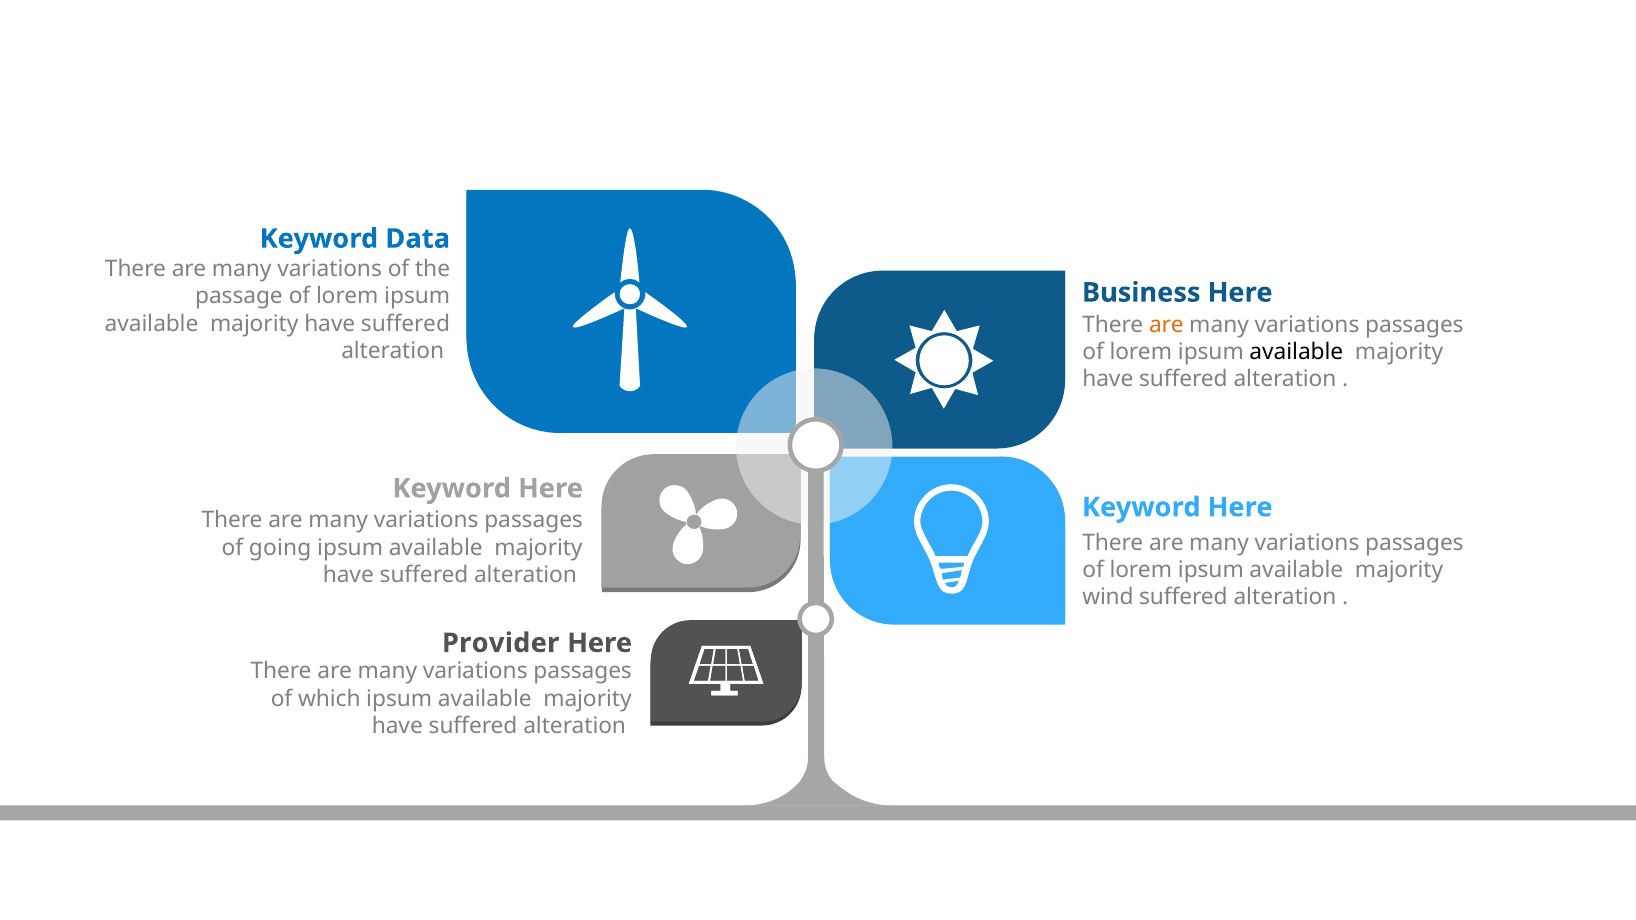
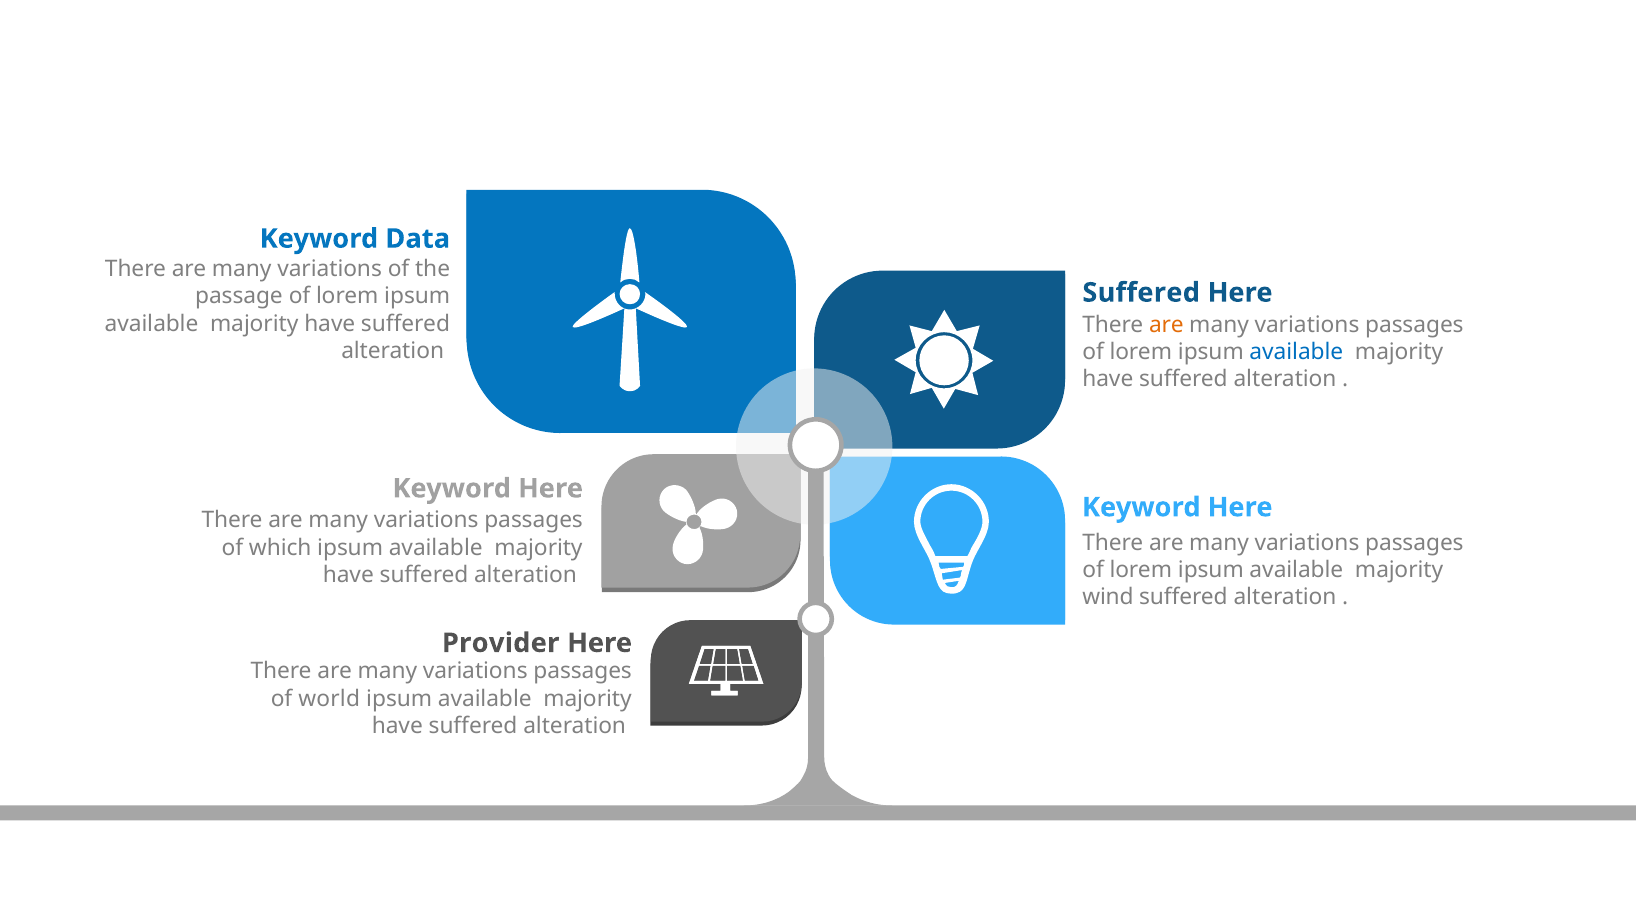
Business at (1141, 293): Business -> Suffered
available at (1296, 352) colour: black -> blue
going: going -> which
which: which -> world
